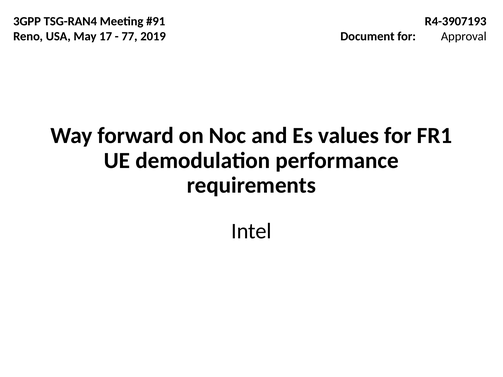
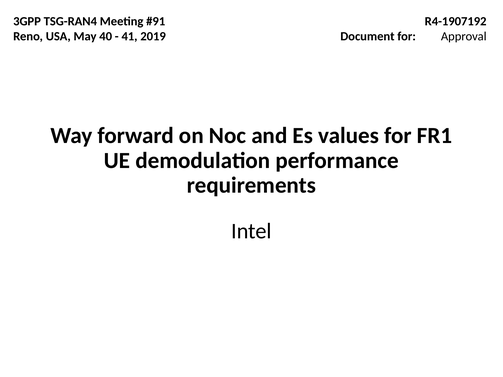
R4-3907193: R4-3907193 -> R4-1907192
17: 17 -> 40
77: 77 -> 41
